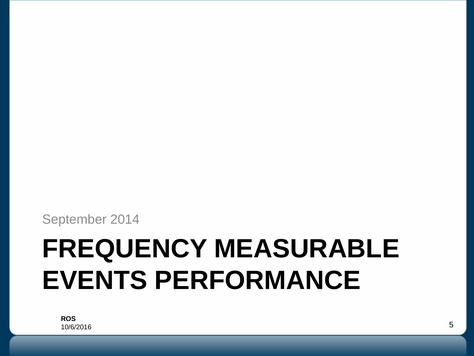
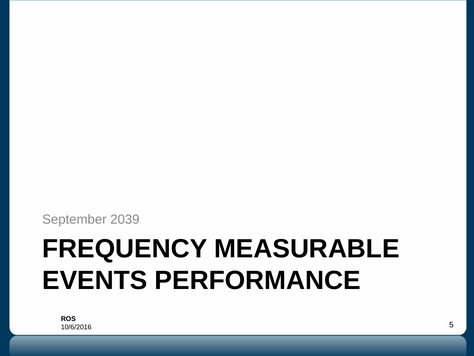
2014: 2014 -> 2039
